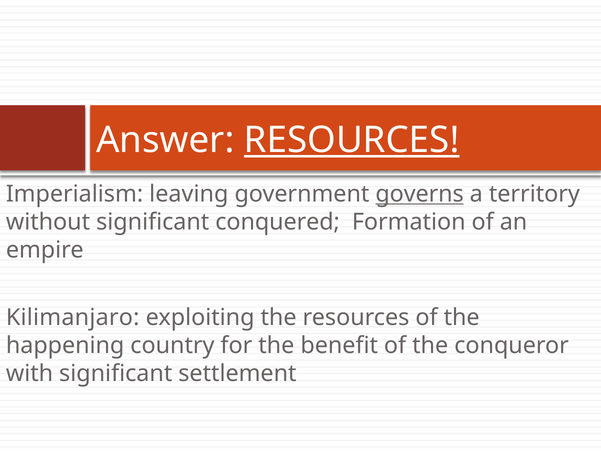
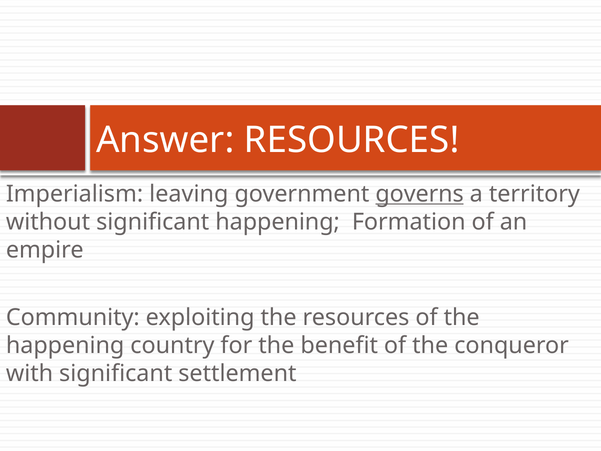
RESOURCES at (352, 140) underline: present -> none
significant conquered: conquered -> happening
Kilimanjaro: Kilimanjaro -> Community
